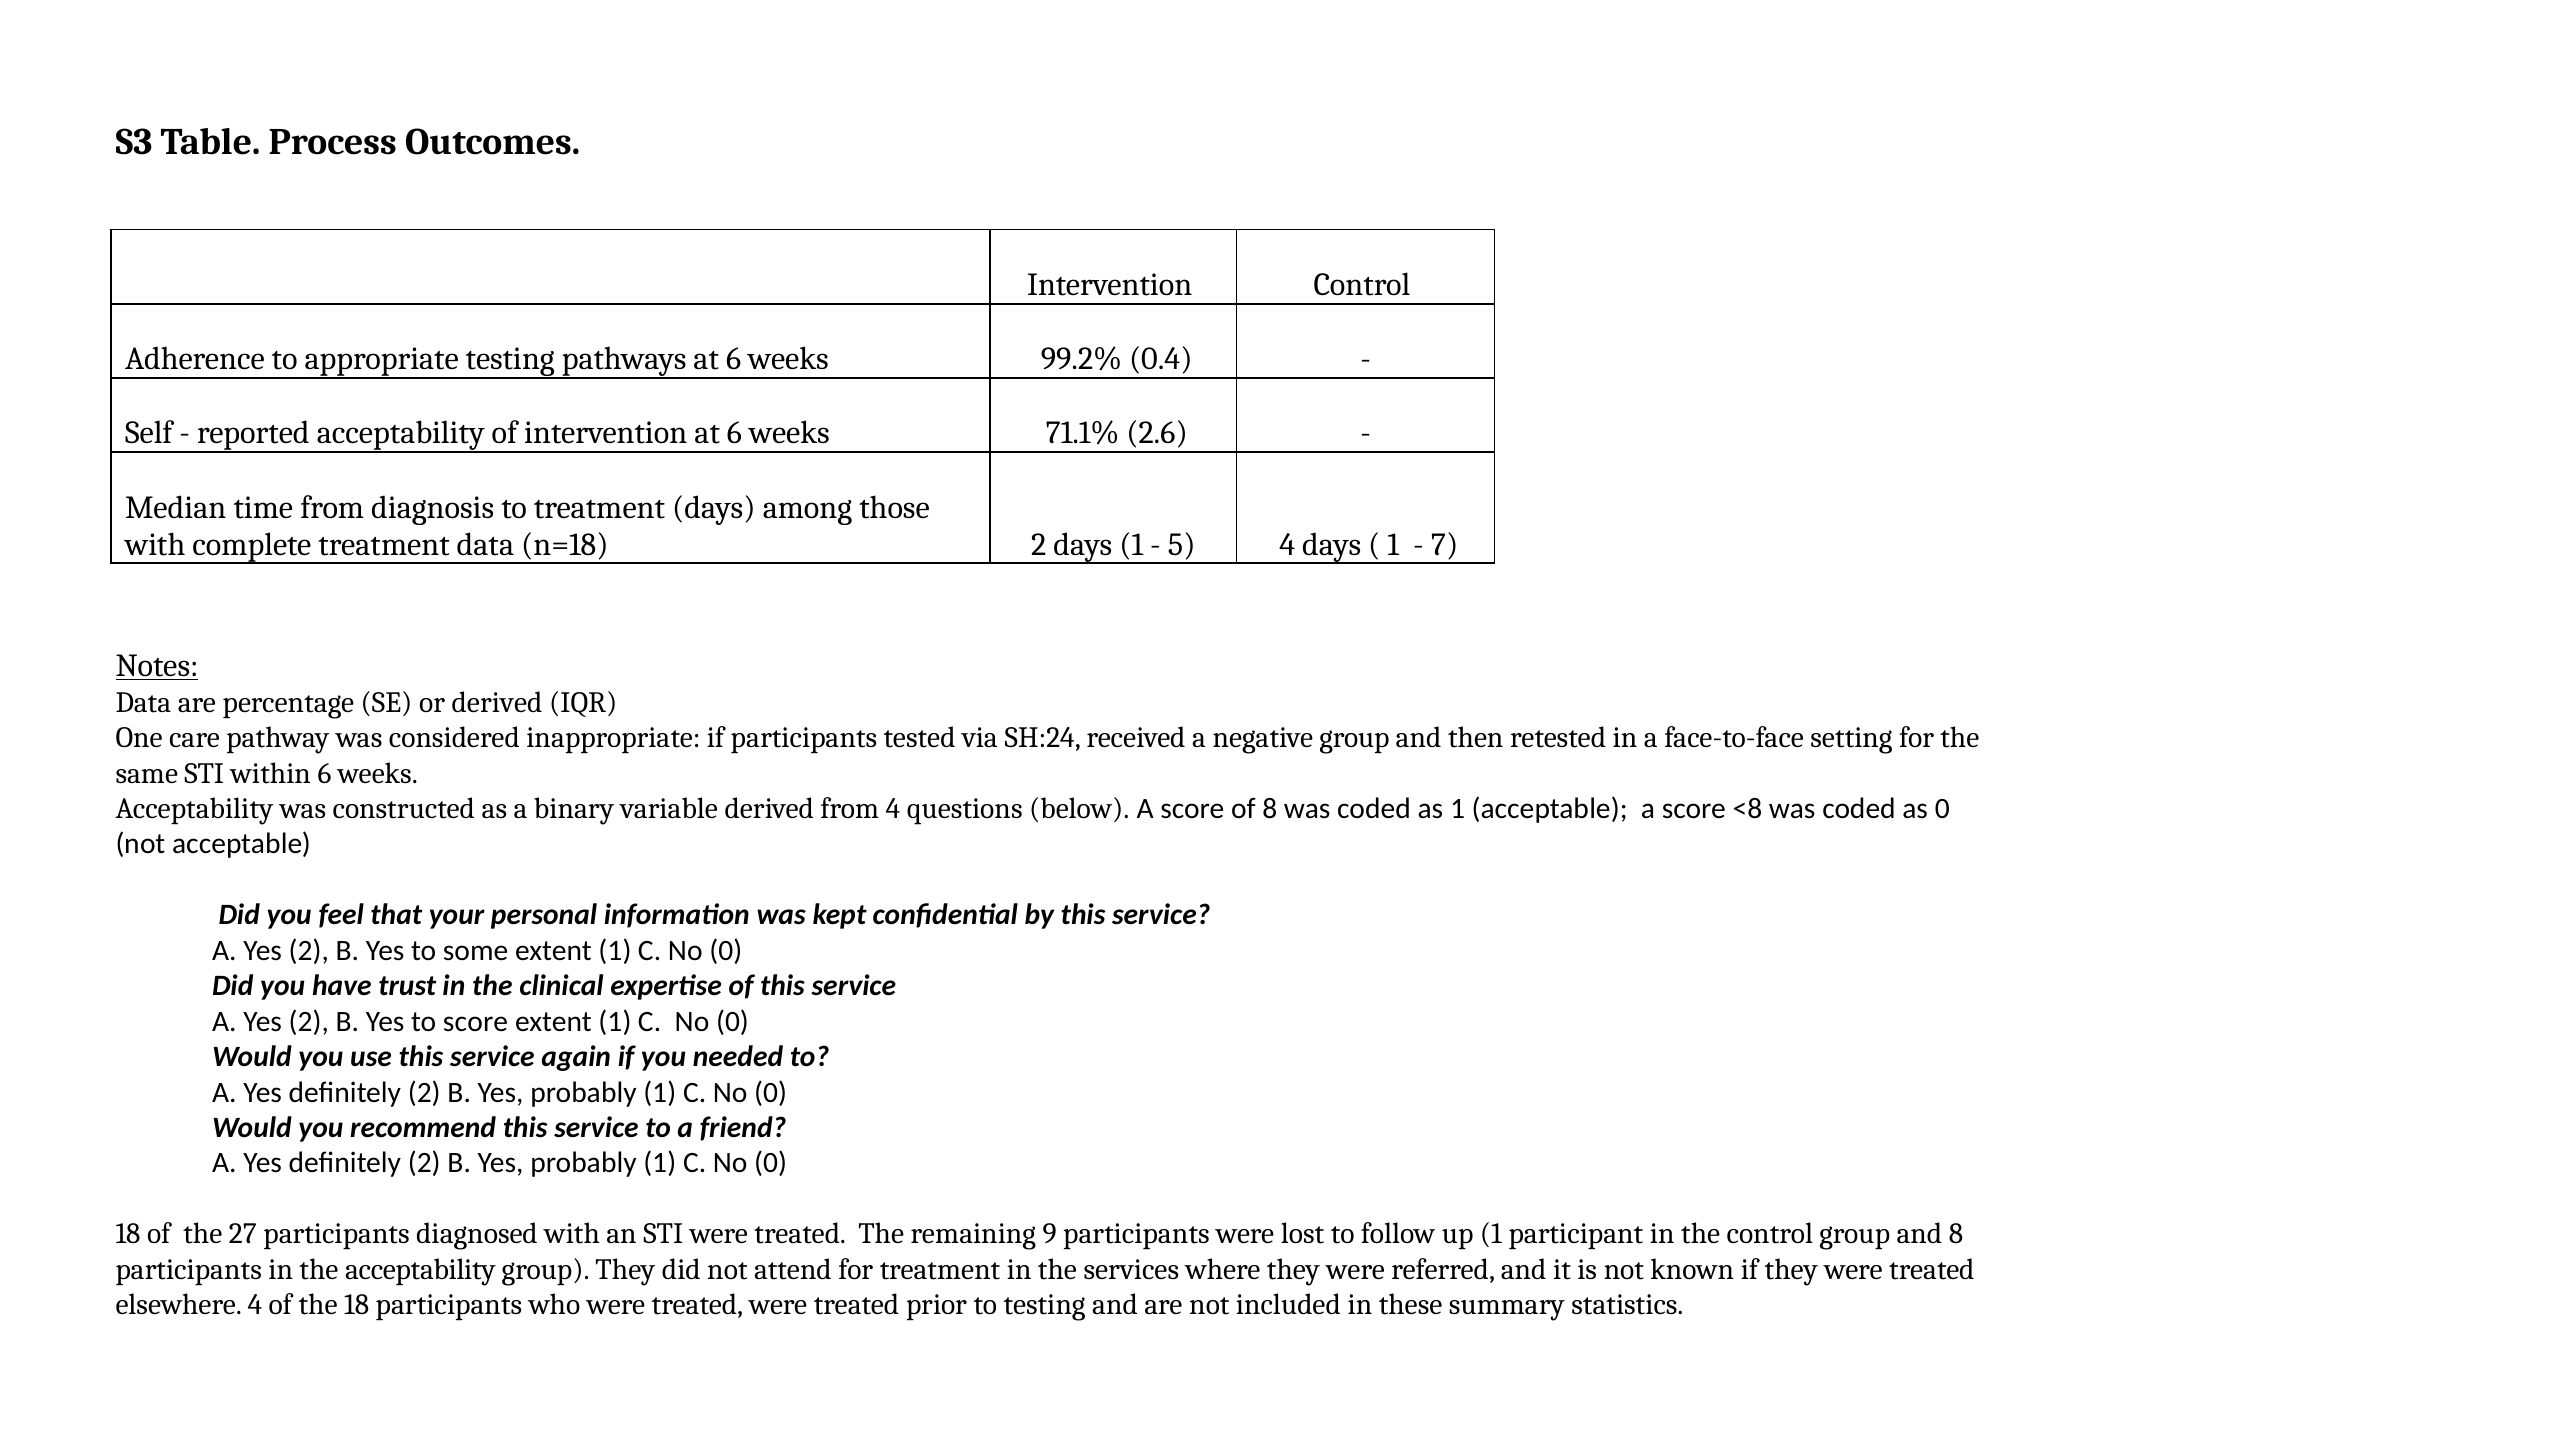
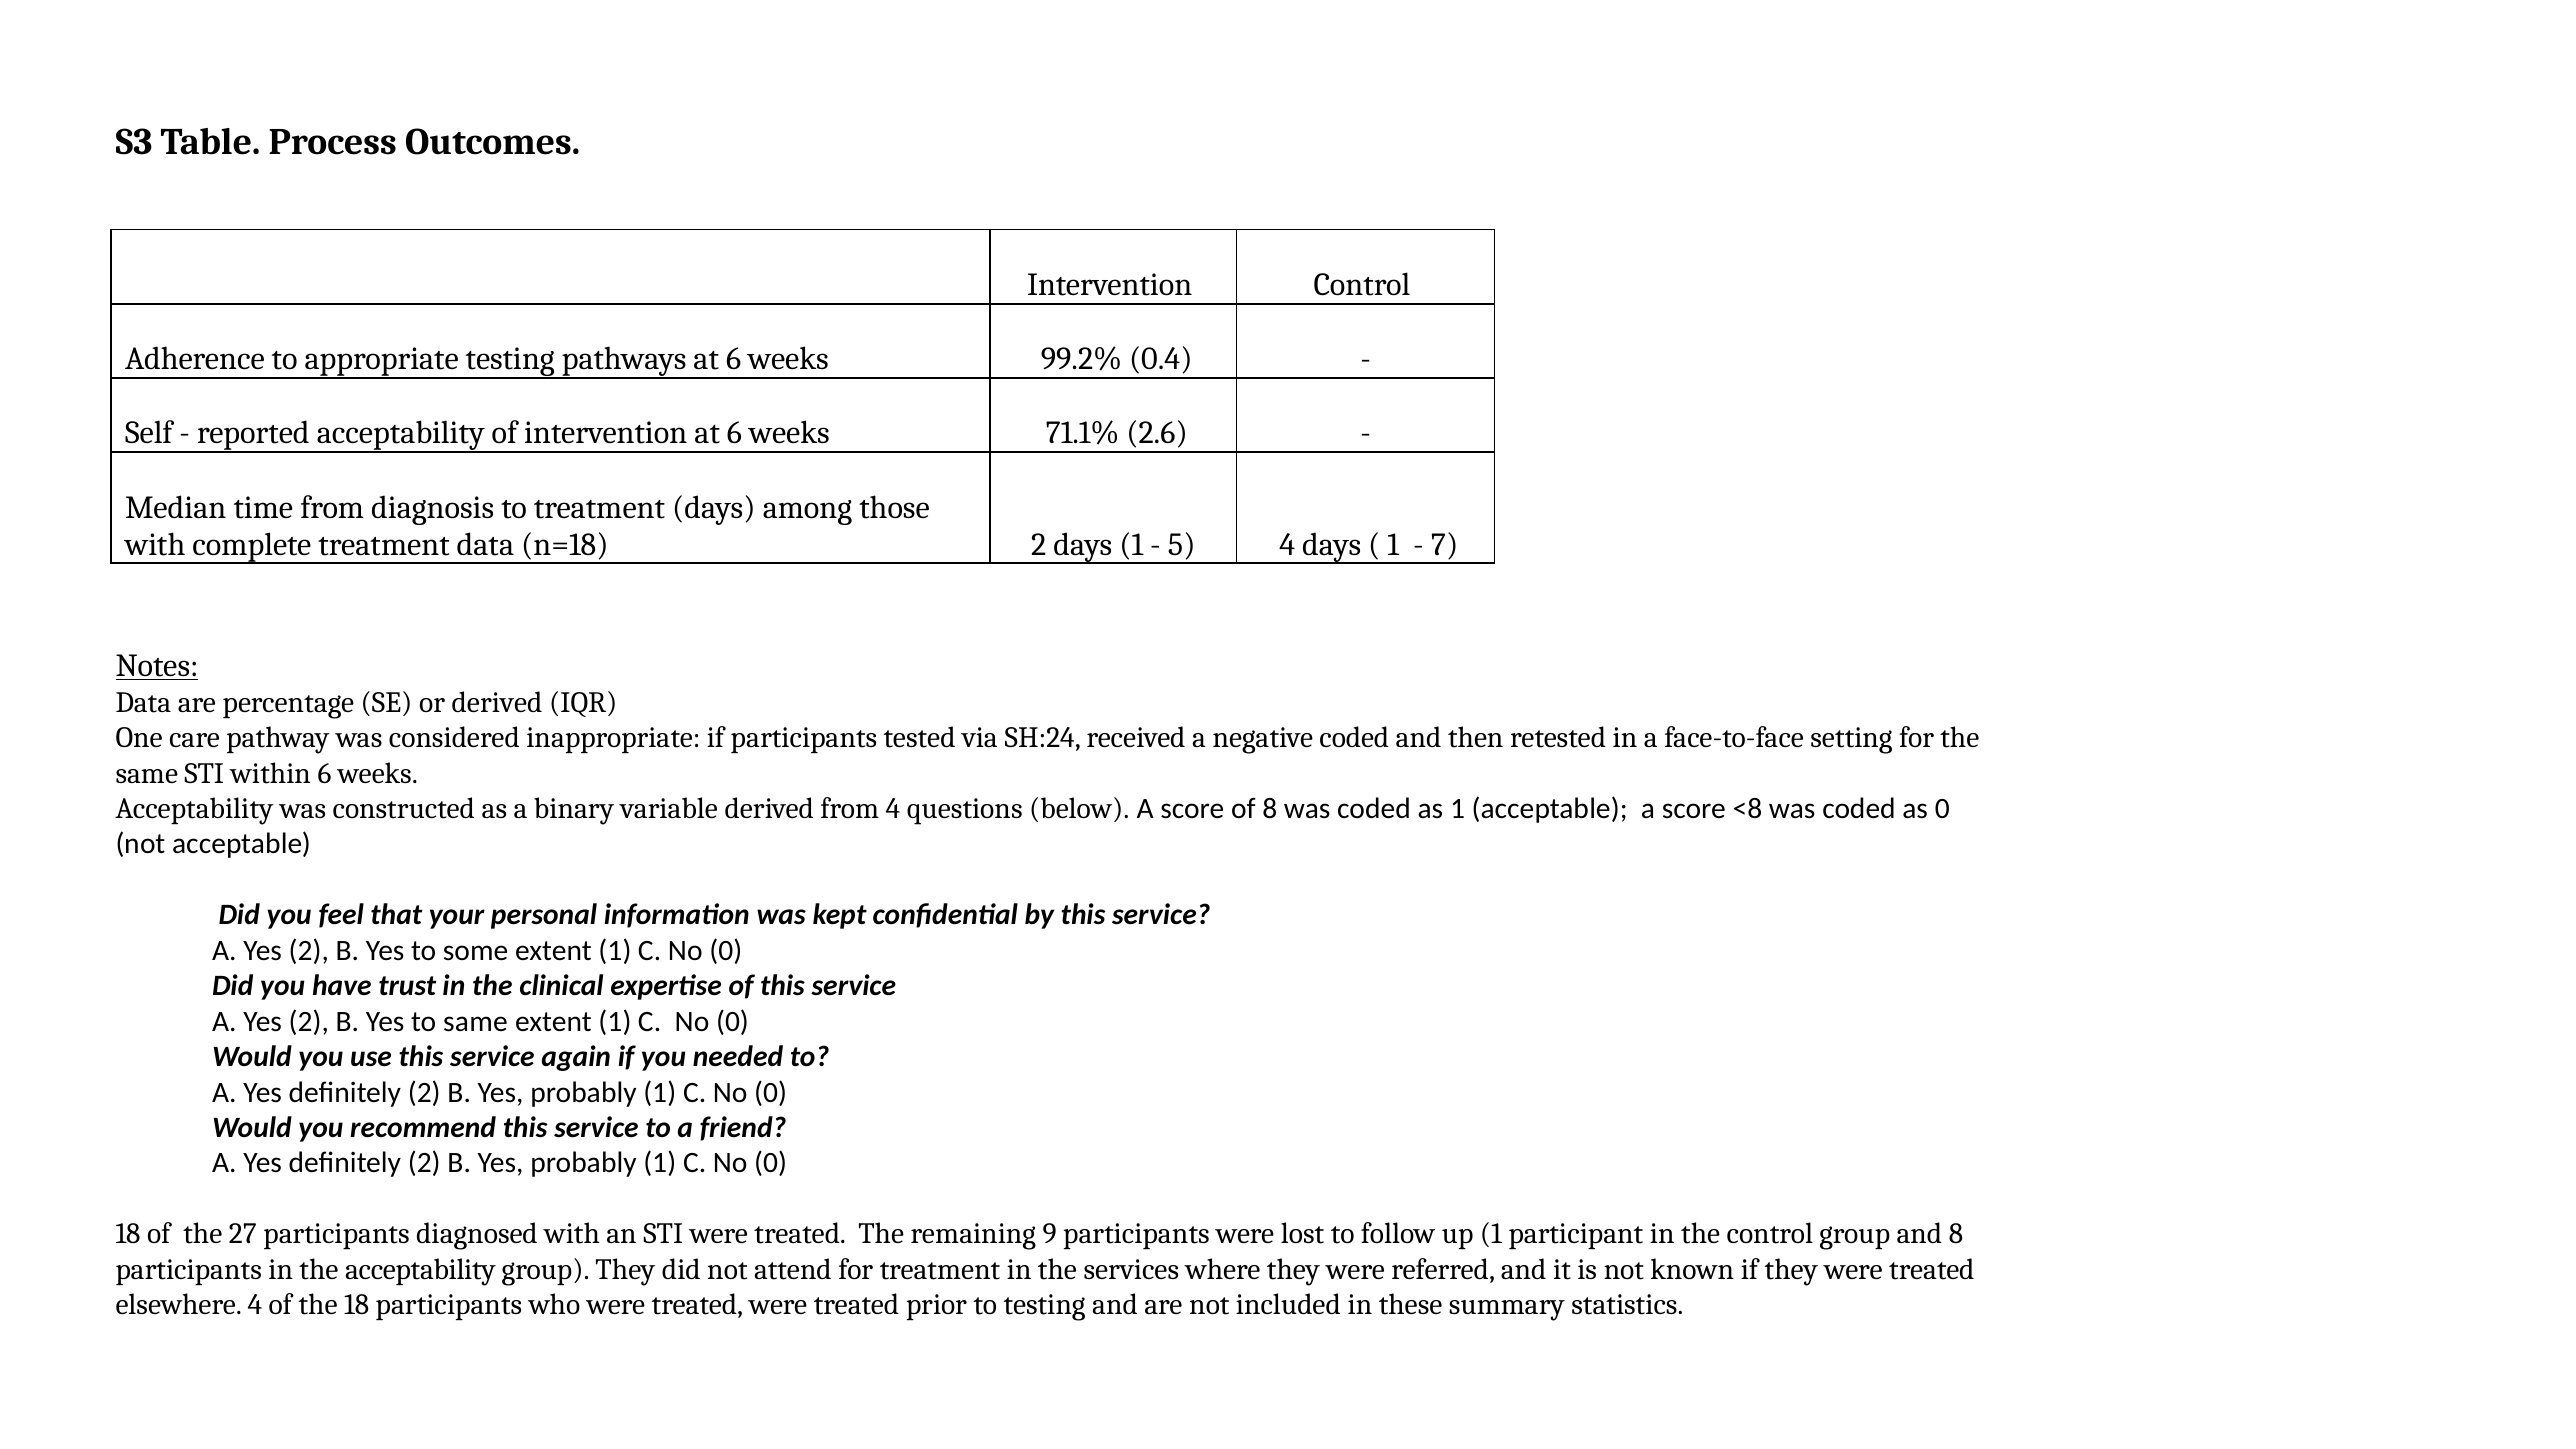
negative group: group -> coded
to score: score -> same
